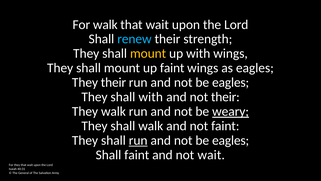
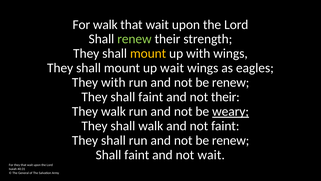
renew at (134, 39) colour: light blue -> light green
up faint: faint -> wait
They their: their -> with
eagles at (231, 82): eagles -> renew
They shall with: with -> faint
run at (138, 140) underline: present -> none
eagles at (231, 140): eagles -> renew
